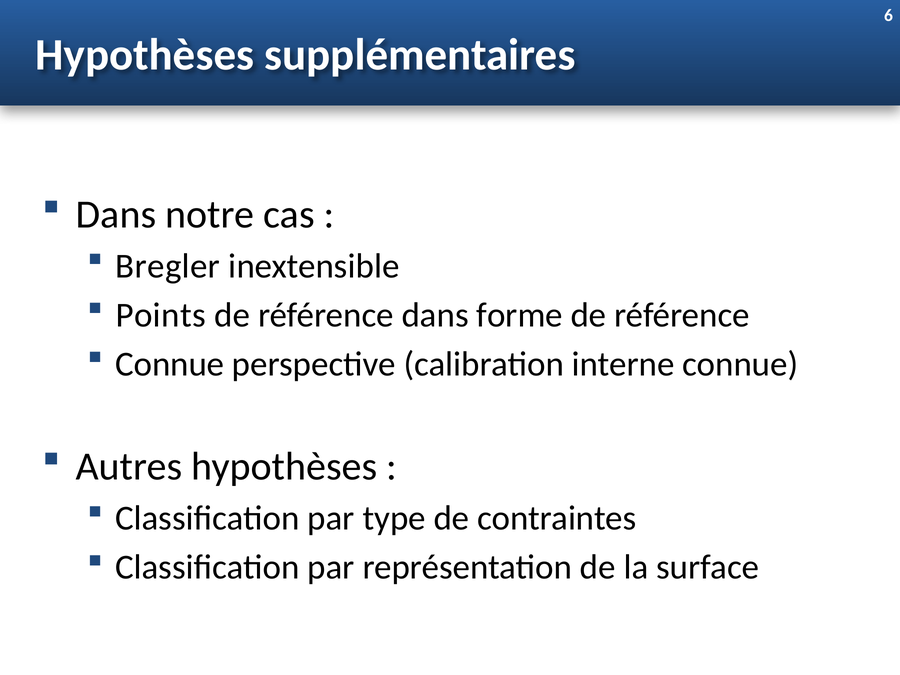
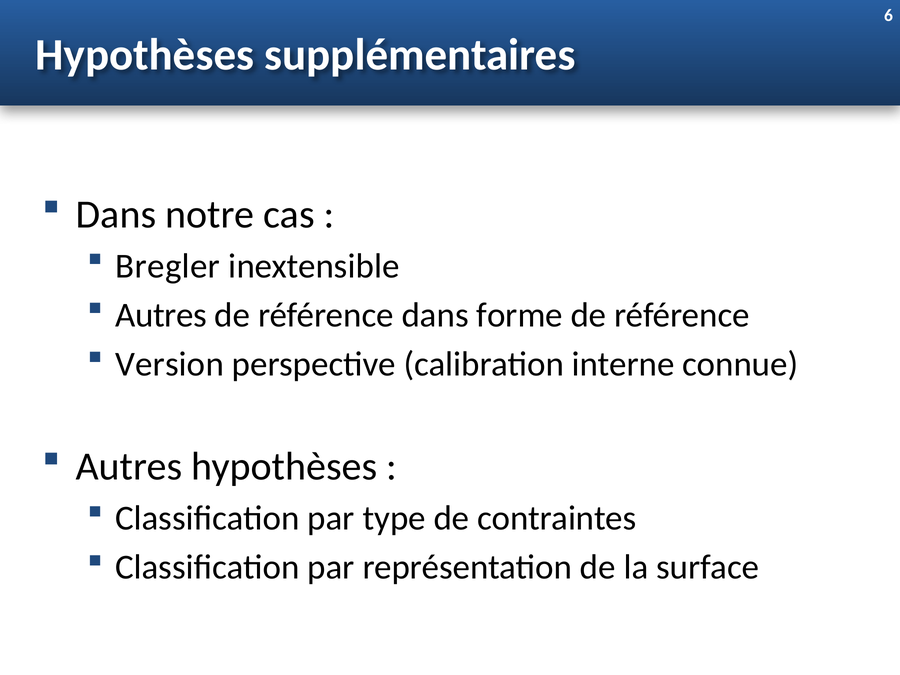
Points at (161, 315): Points -> Autres
Connue at (170, 364): Connue -> Version
